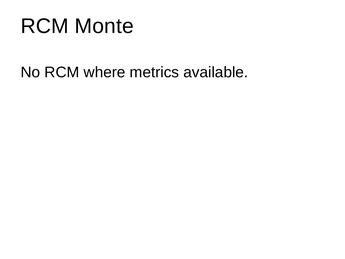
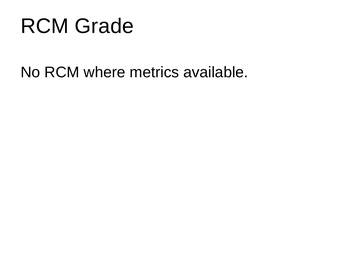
Monte: Monte -> Grade
